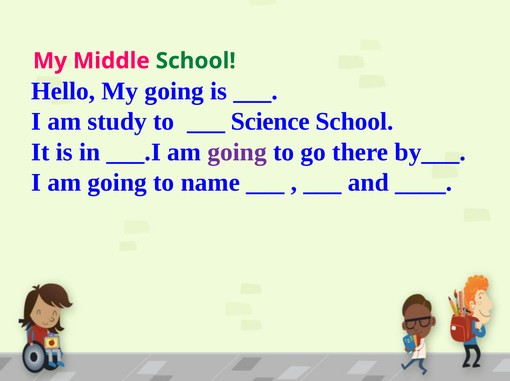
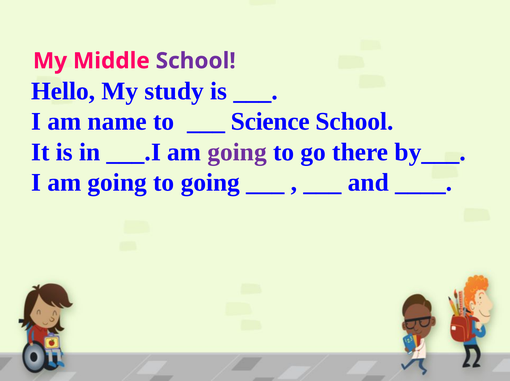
School at (196, 61) colour: green -> purple
My going: going -> study
study: study -> name
to name: name -> going
